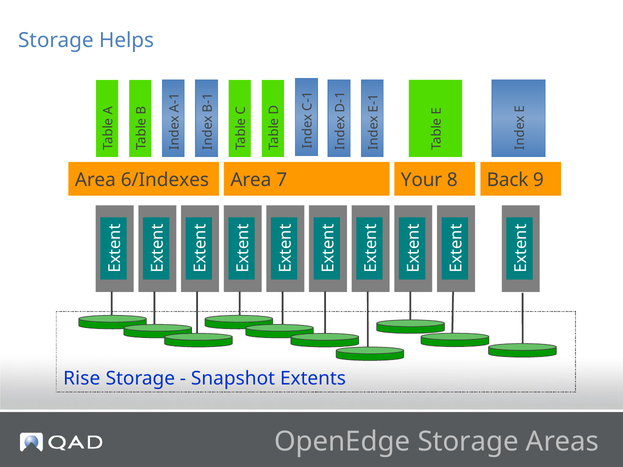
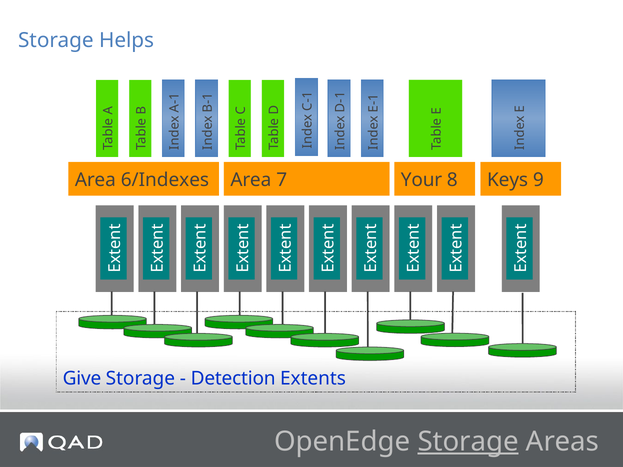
Back: Back -> Keys
Rise: Rise -> Give
Snapshot: Snapshot -> Detection
Storage at (468, 442) underline: none -> present
